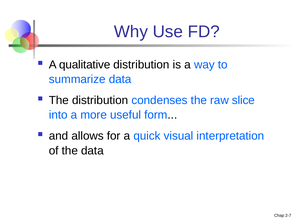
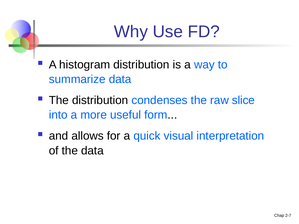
qualitative: qualitative -> histogram
